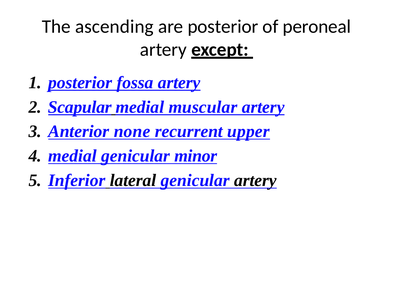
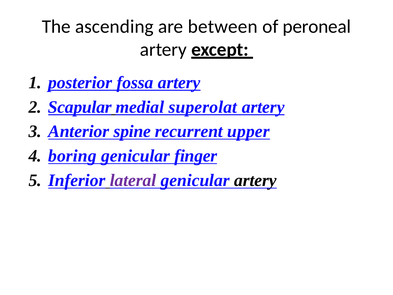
are posterior: posterior -> between
muscular: muscular -> superolat
none: none -> spine
medial at (72, 156): medial -> boring
minor: minor -> finger
lateral colour: black -> purple
